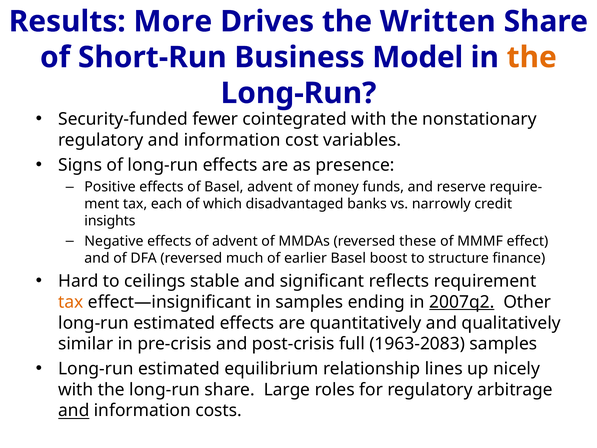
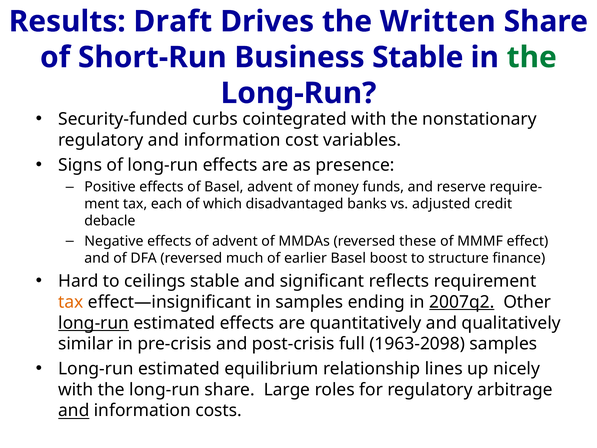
More: More -> Draft
Business Model: Model -> Stable
the at (532, 57) colour: orange -> green
fewer: fewer -> curbs
narrowly: narrowly -> adjusted
insights: insights -> debacle
long-run at (94, 323) underline: none -> present
1963-2083: 1963-2083 -> 1963-2098
